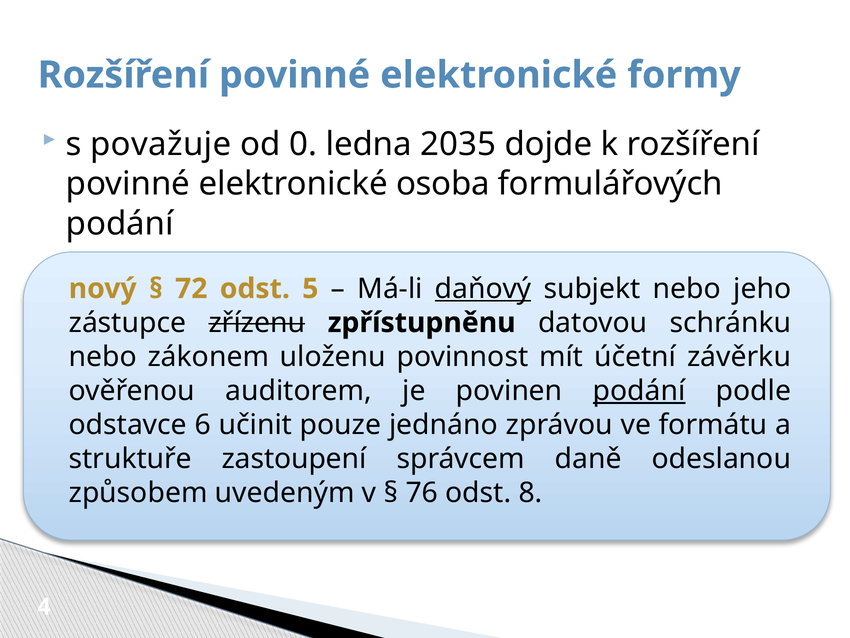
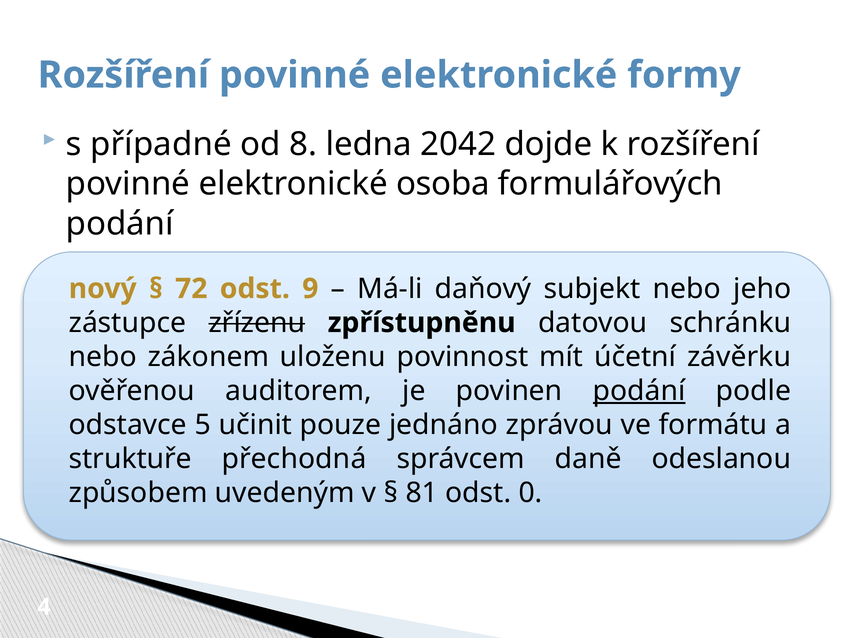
považuje: považuje -> případné
0: 0 -> 8
2035: 2035 -> 2042
5: 5 -> 9
daňový underline: present -> none
6: 6 -> 5
zastoupení: zastoupení -> přechodná
76: 76 -> 81
8: 8 -> 0
